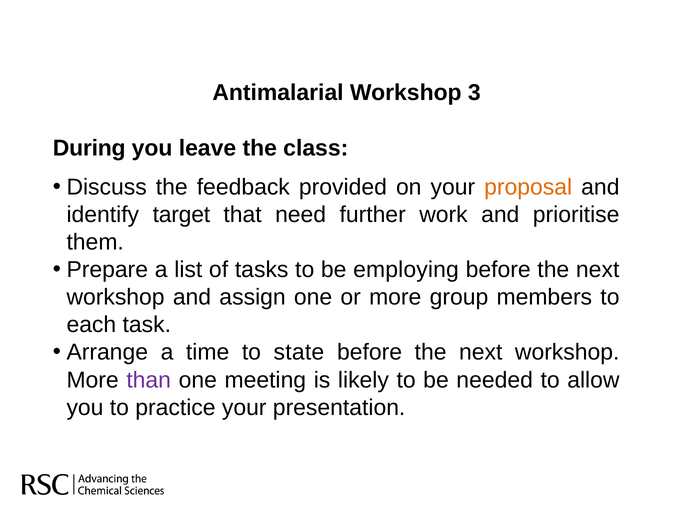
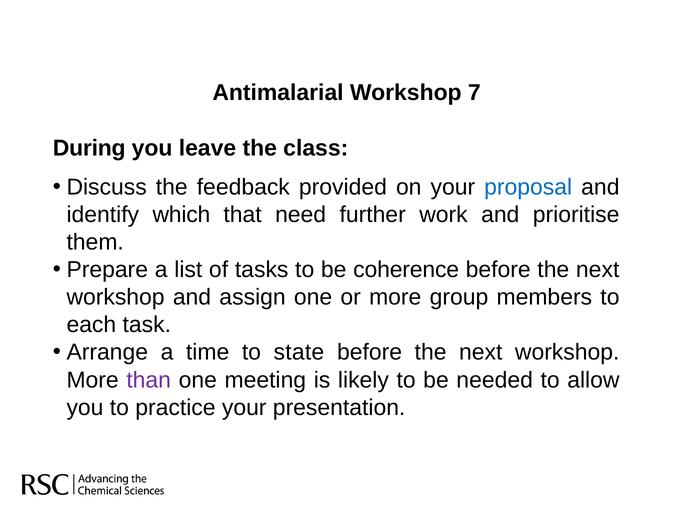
3: 3 -> 7
proposal colour: orange -> blue
target: target -> which
employing: employing -> coherence
